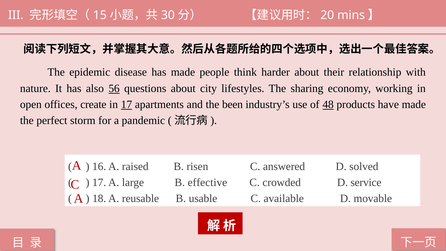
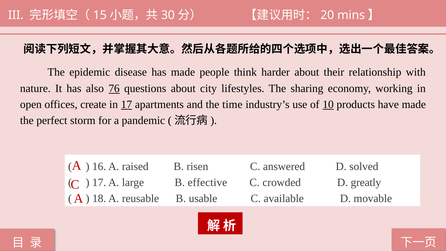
56: 56 -> 76
been: been -> time
48: 48 -> 10
service: service -> greatly
